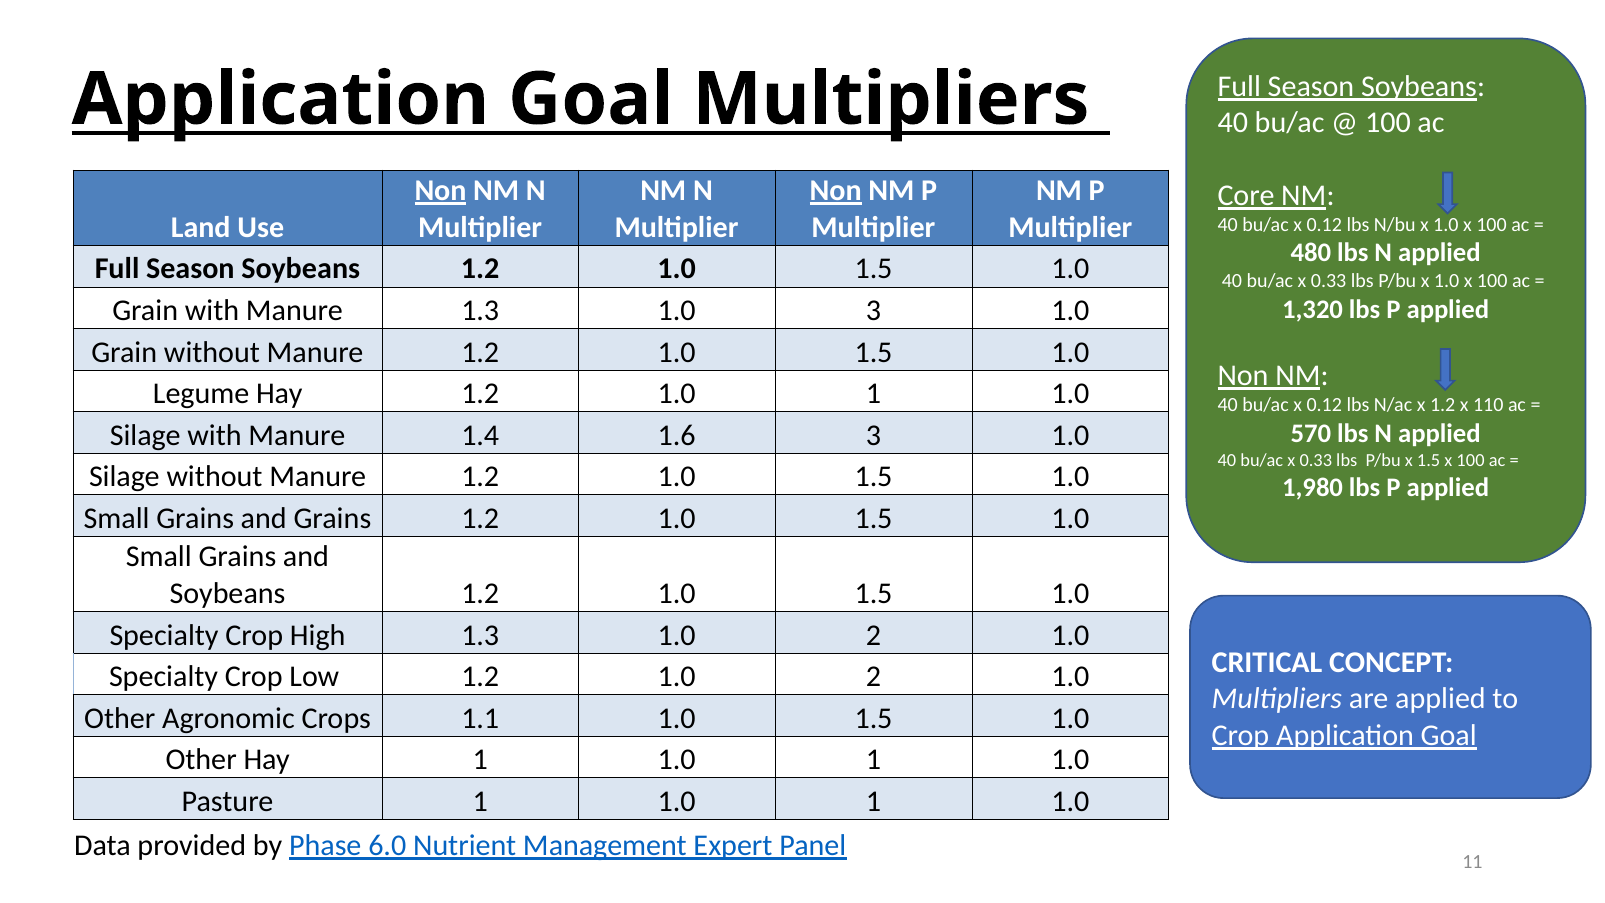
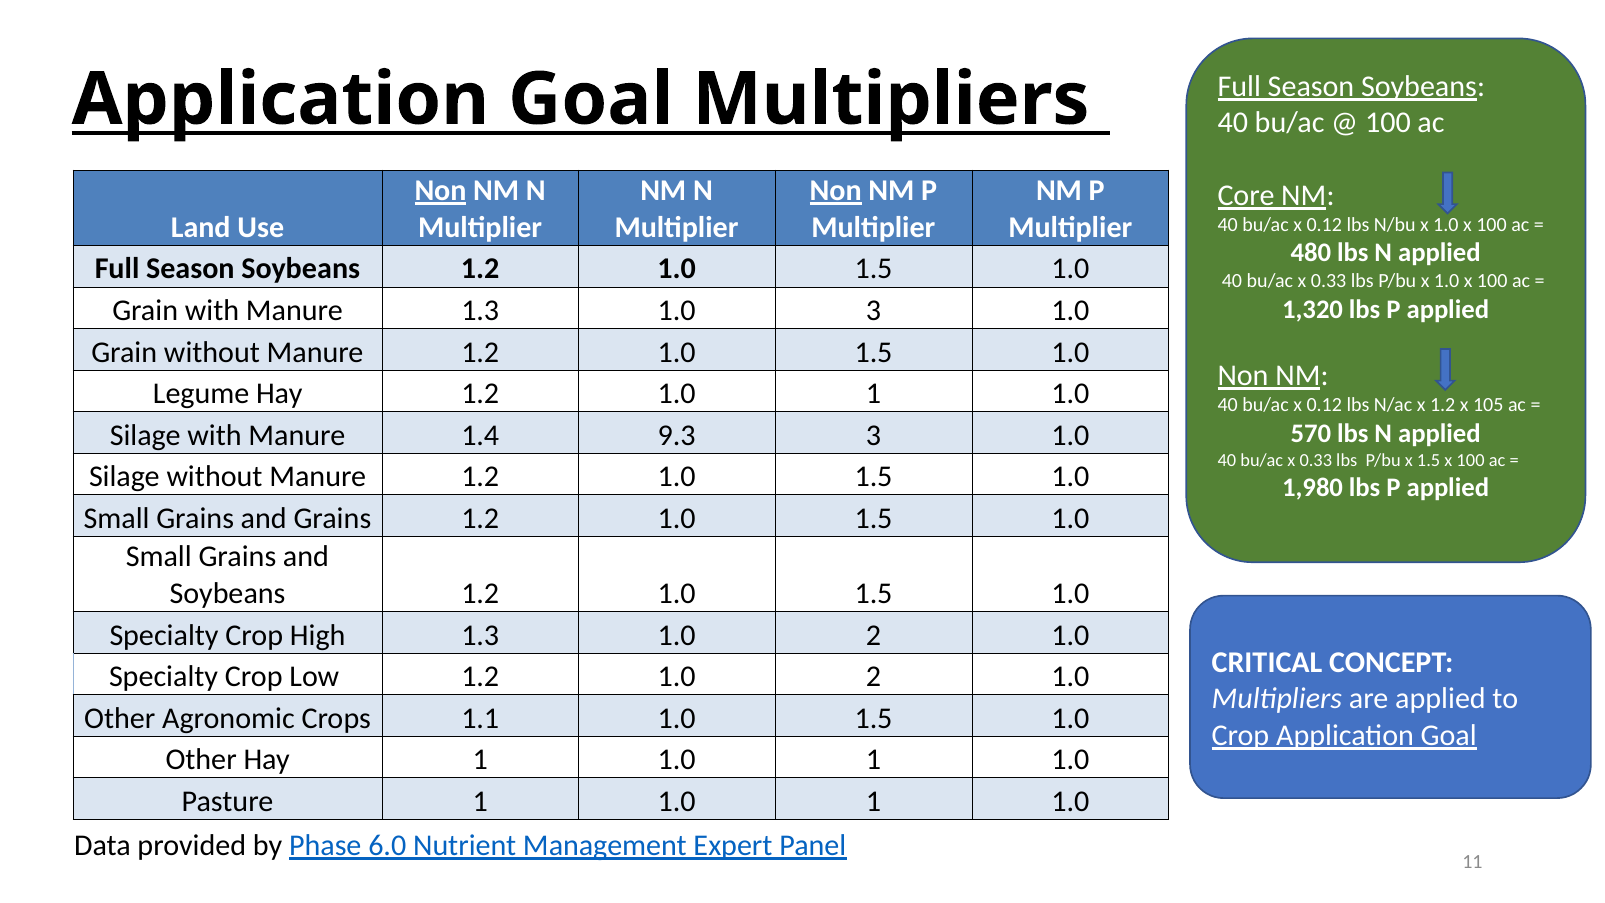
110: 110 -> 105
1.6: 1.6 -> 9.3
